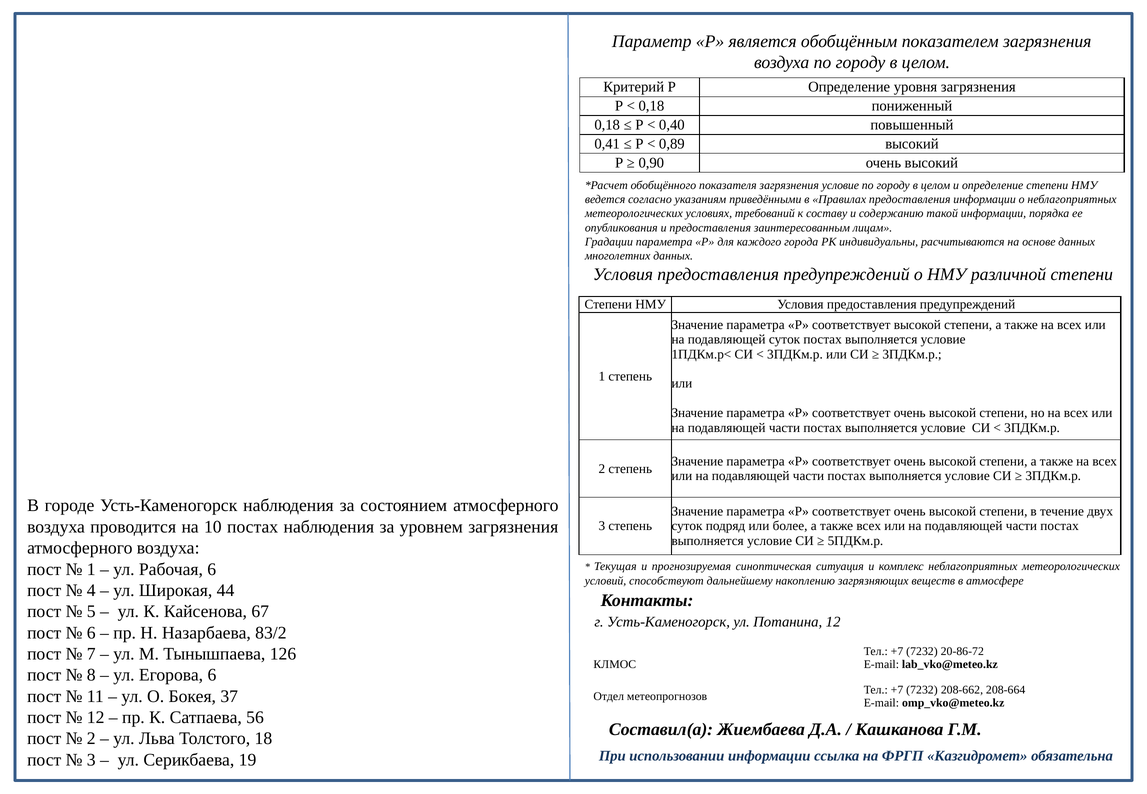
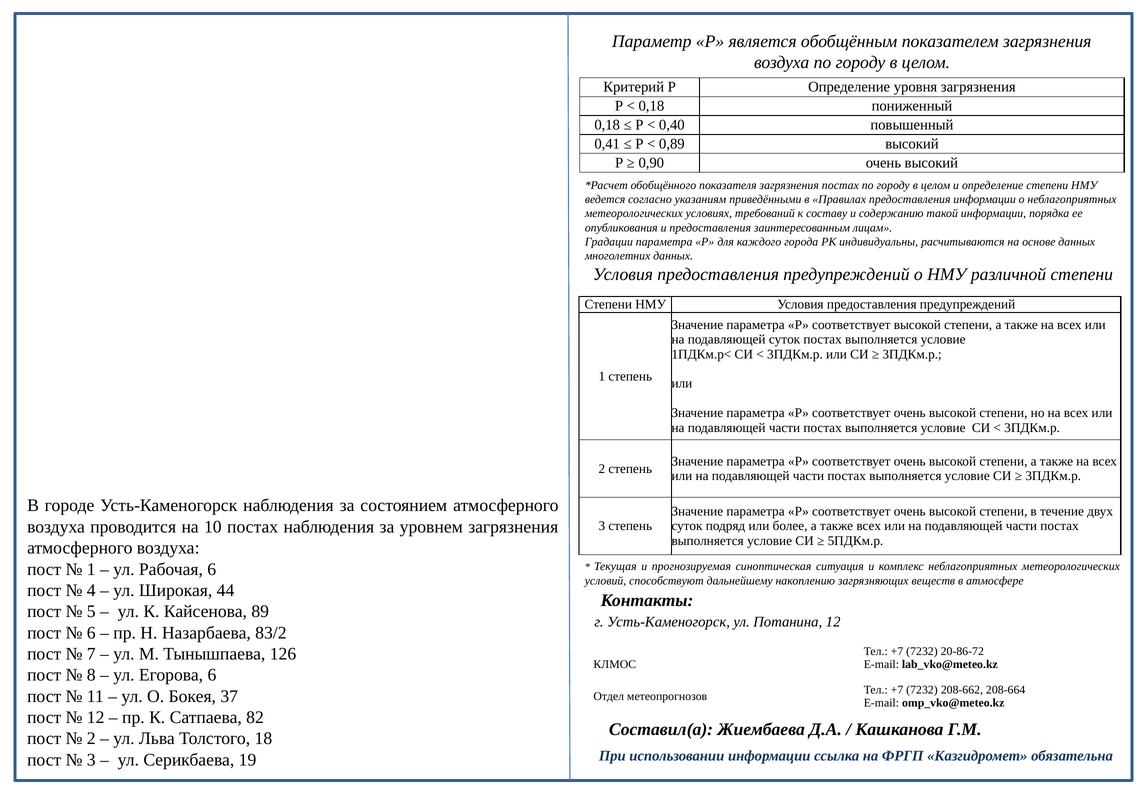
загрязнения условие: условие -> постах
67: 67 -> 89
56: 56 -> 82
